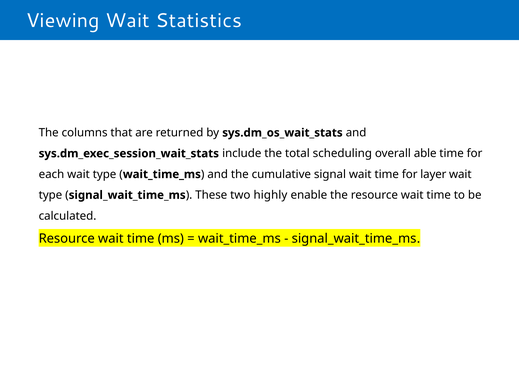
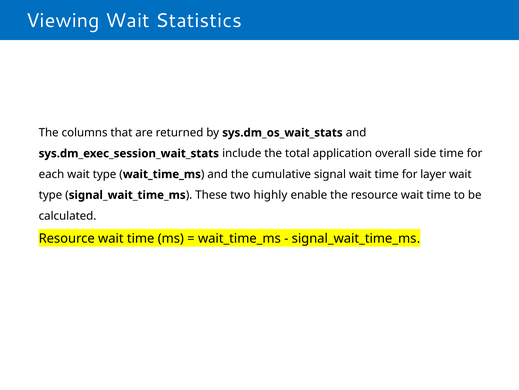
scheduling: scheduling -> application
able: able -> side
